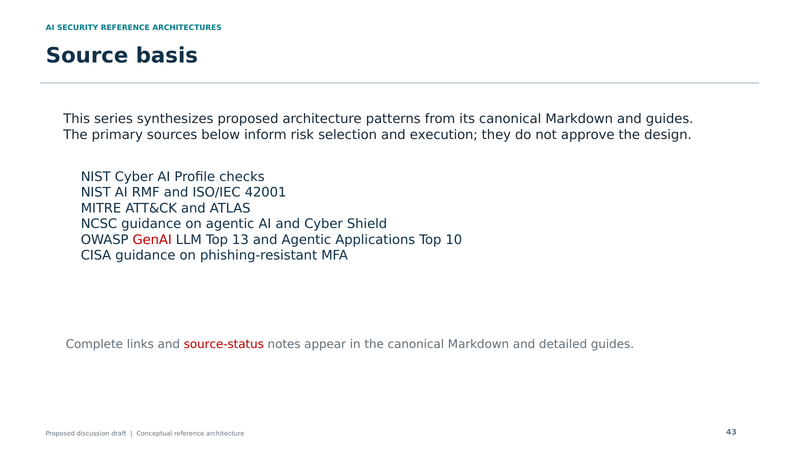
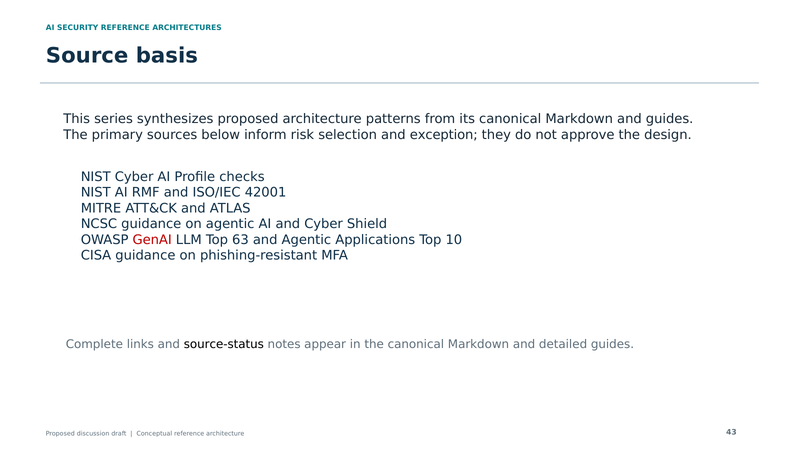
execution: execution -> exception
13: 13 -> 63
source-status colour: red -> black
